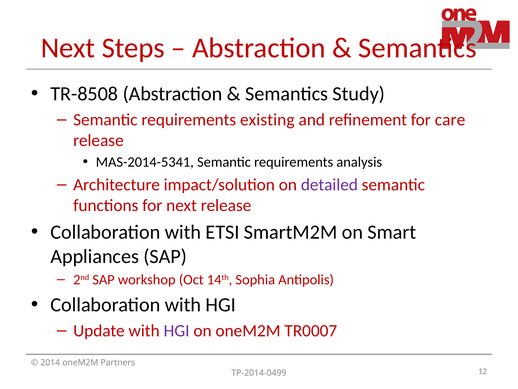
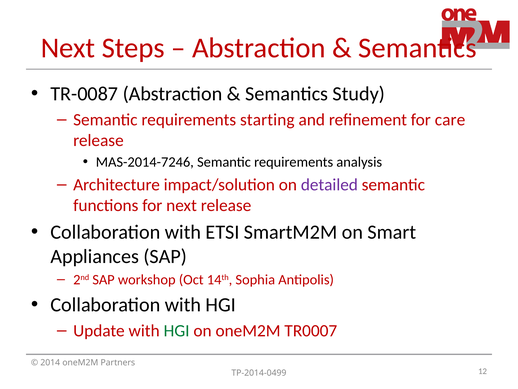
TR-8508: TR-8508 -> TR-0087
existing: existing -> starting
MAS-2014-5341: MAS-2014-5341 -> MAS-2014-7246
HGI at (177, 330) colour: purple -> green
